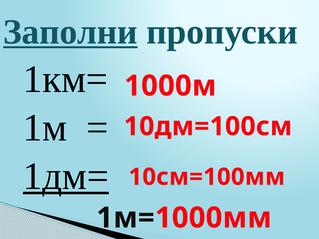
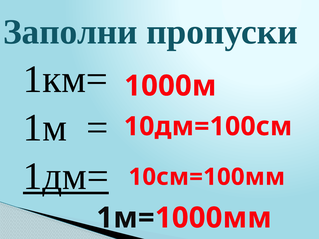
Заполни underline: present -> none
